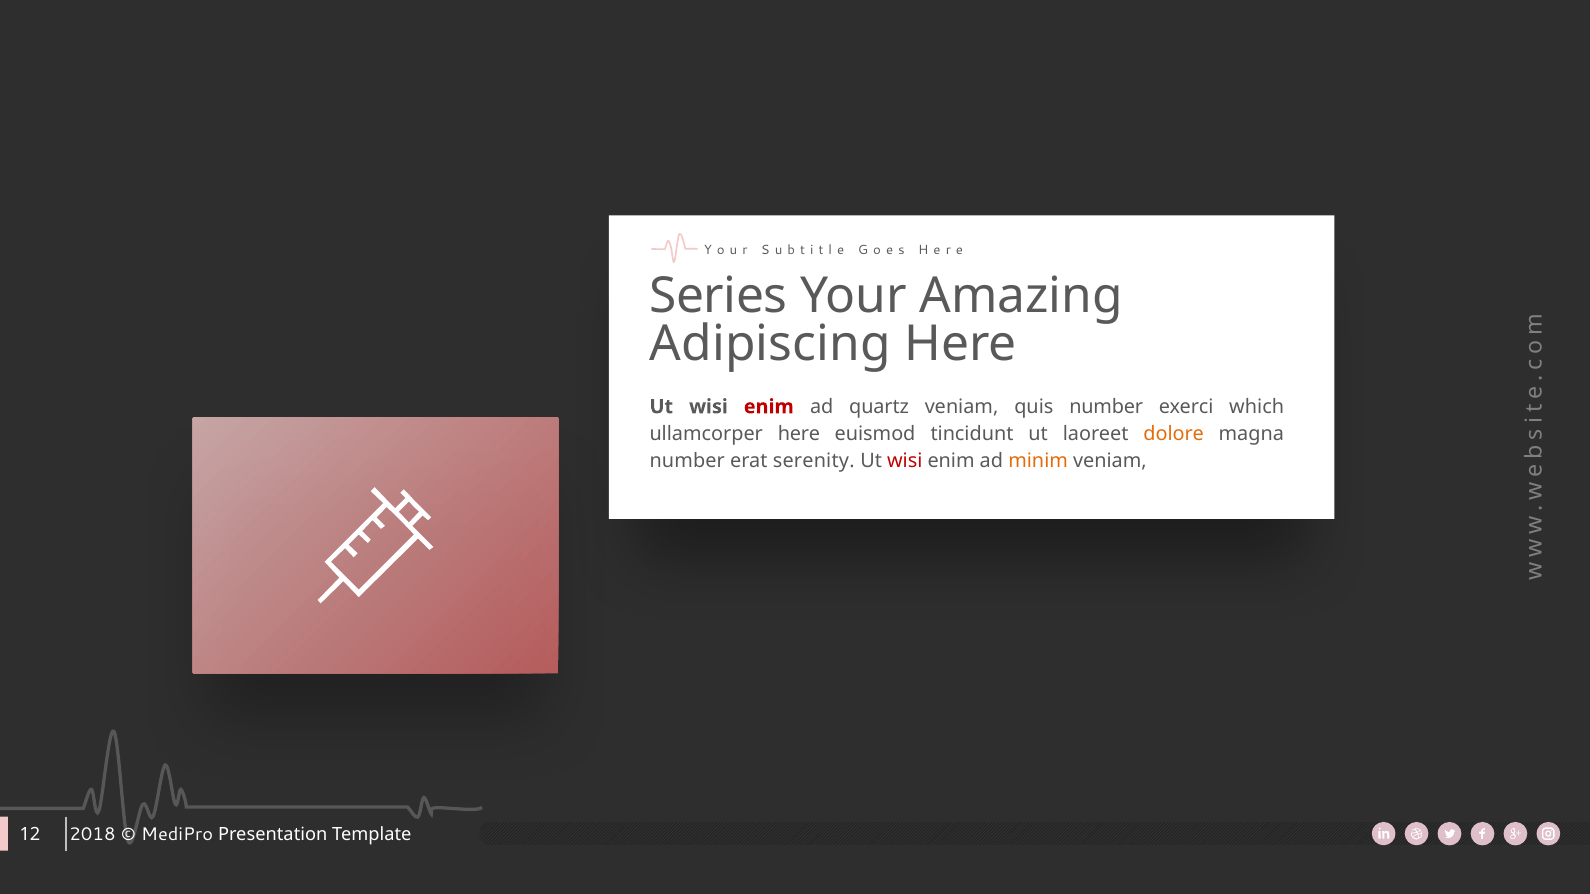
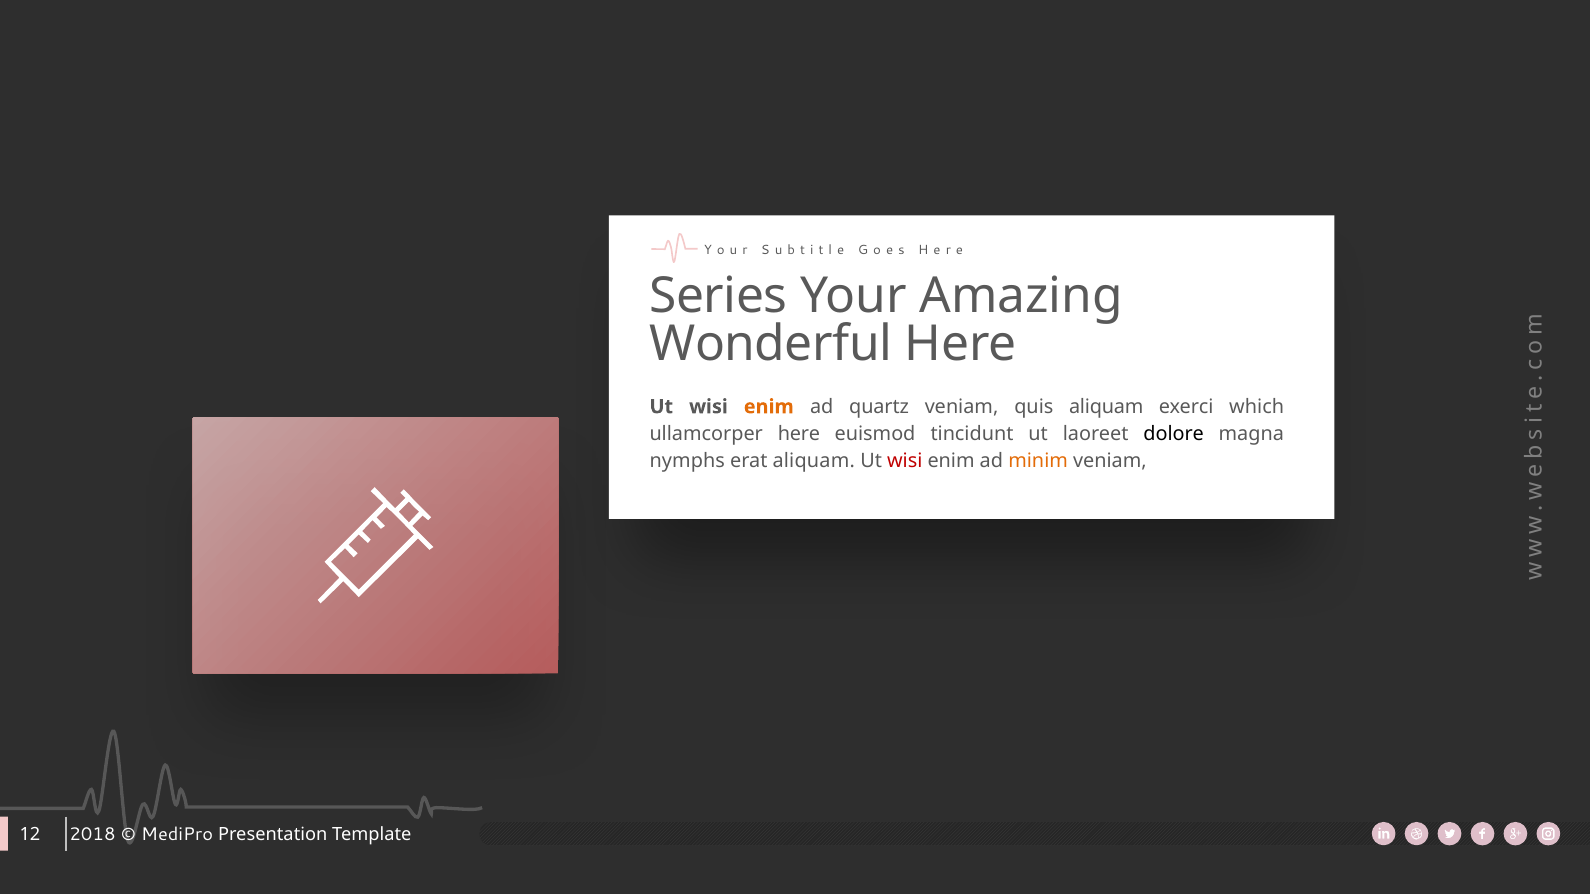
Adipiscing: Adipiscing -> Wonderful
enim at (769, 407) colour: red -> orange
quis number: number -> aliquam
dolore colour: orange -> black
number at (687, 461): number -> nymphs
erat serenity: serenity -> aliquam
